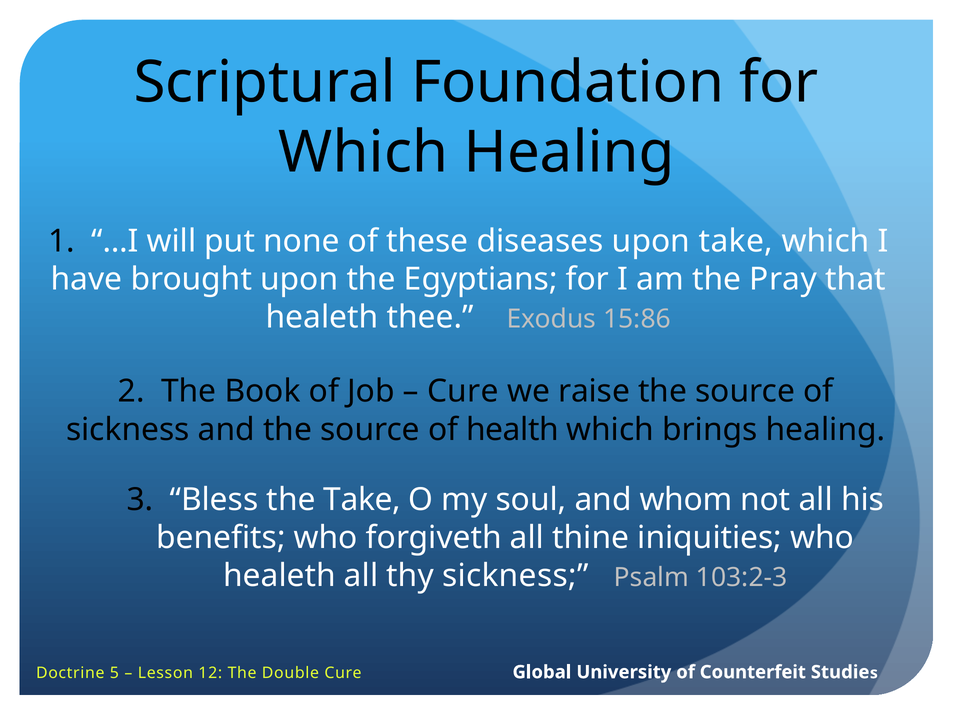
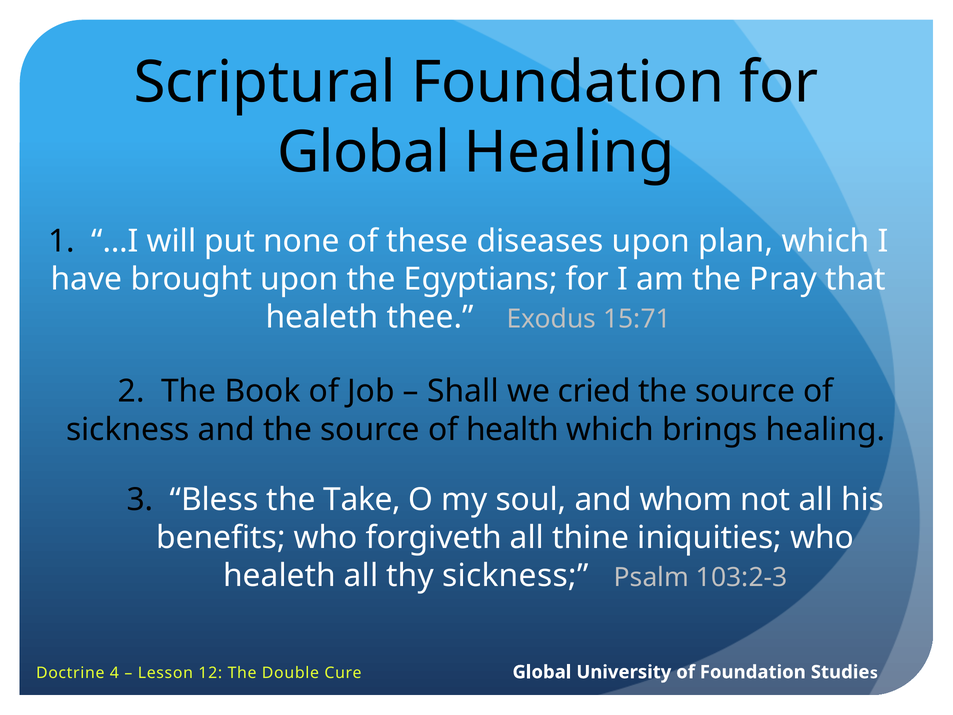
Which at (363, 153): Which -> Global
upon take: take -> plan
15:86: 15:86 -> 15:71
Cure at (463, 391): Cure -> Shall
raise: raise -> cried
5: 5 -> 4
of Counterfeit: Counterfeit -> Foundation
